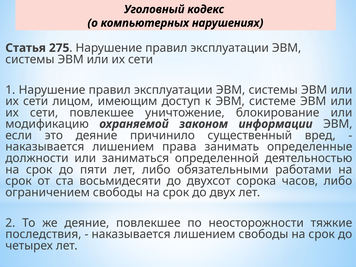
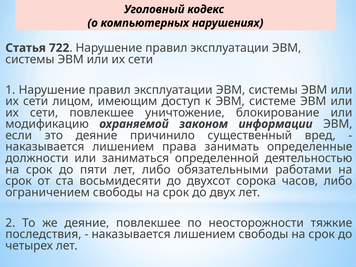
275: 275 -> 722
